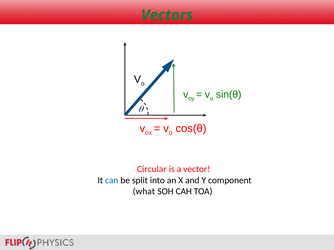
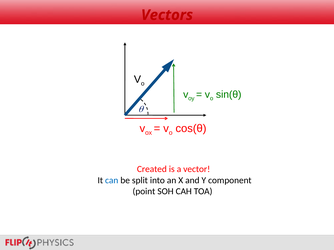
Vectors colour: green -> red
Circular: Circular -> Created
what: what -> point
